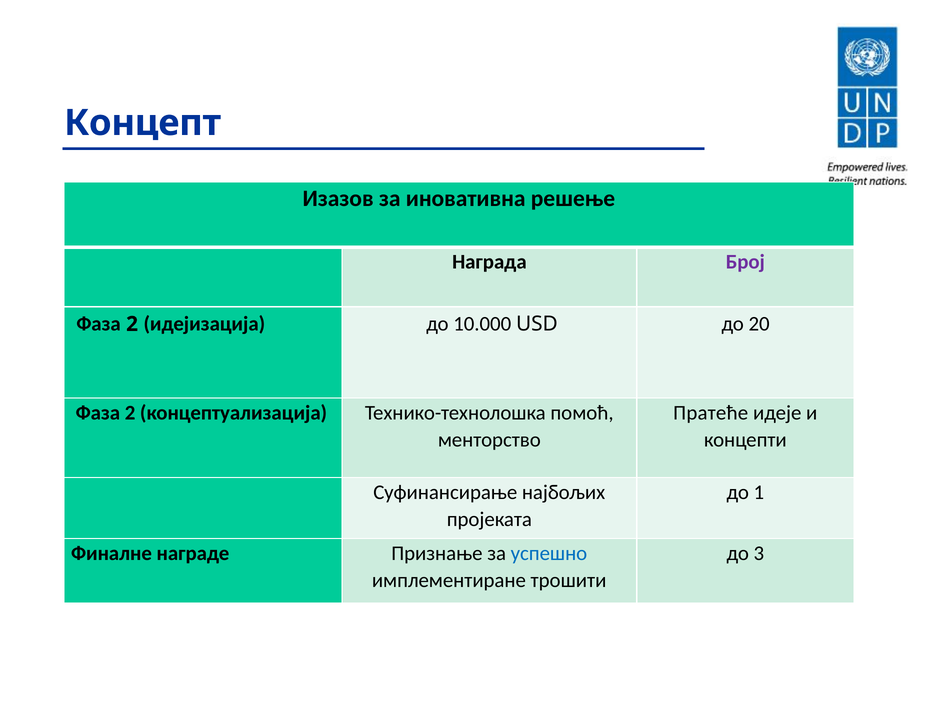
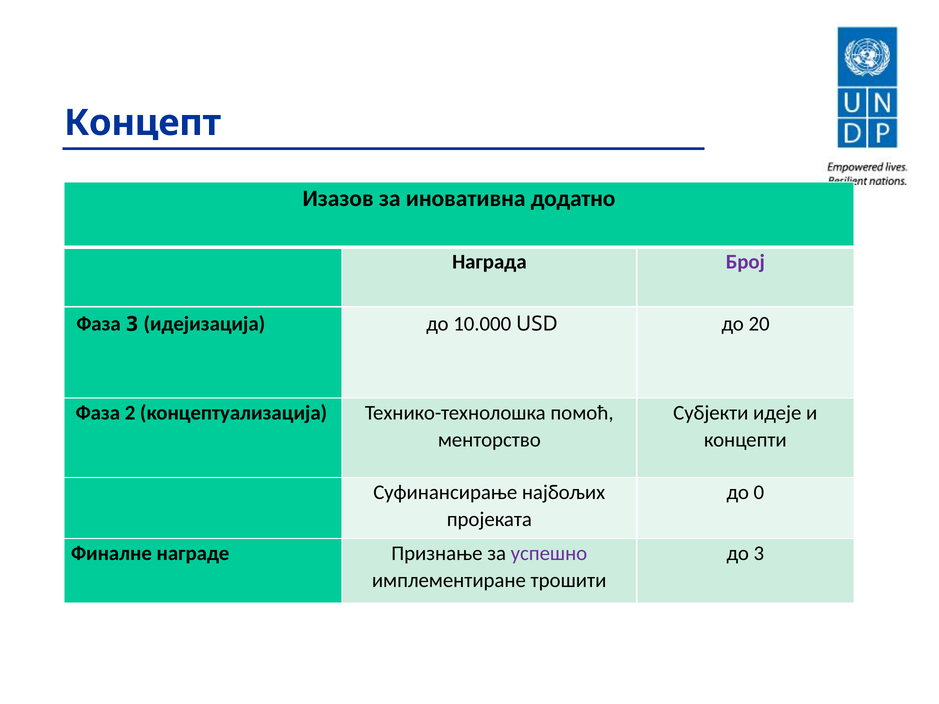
решење: решење -> додатно
2 at (132, 324): 2 -> 3
Пратеће: Пратеће -> Субјекти
1: 1 -> 0
успешно colour: blue -> purple
